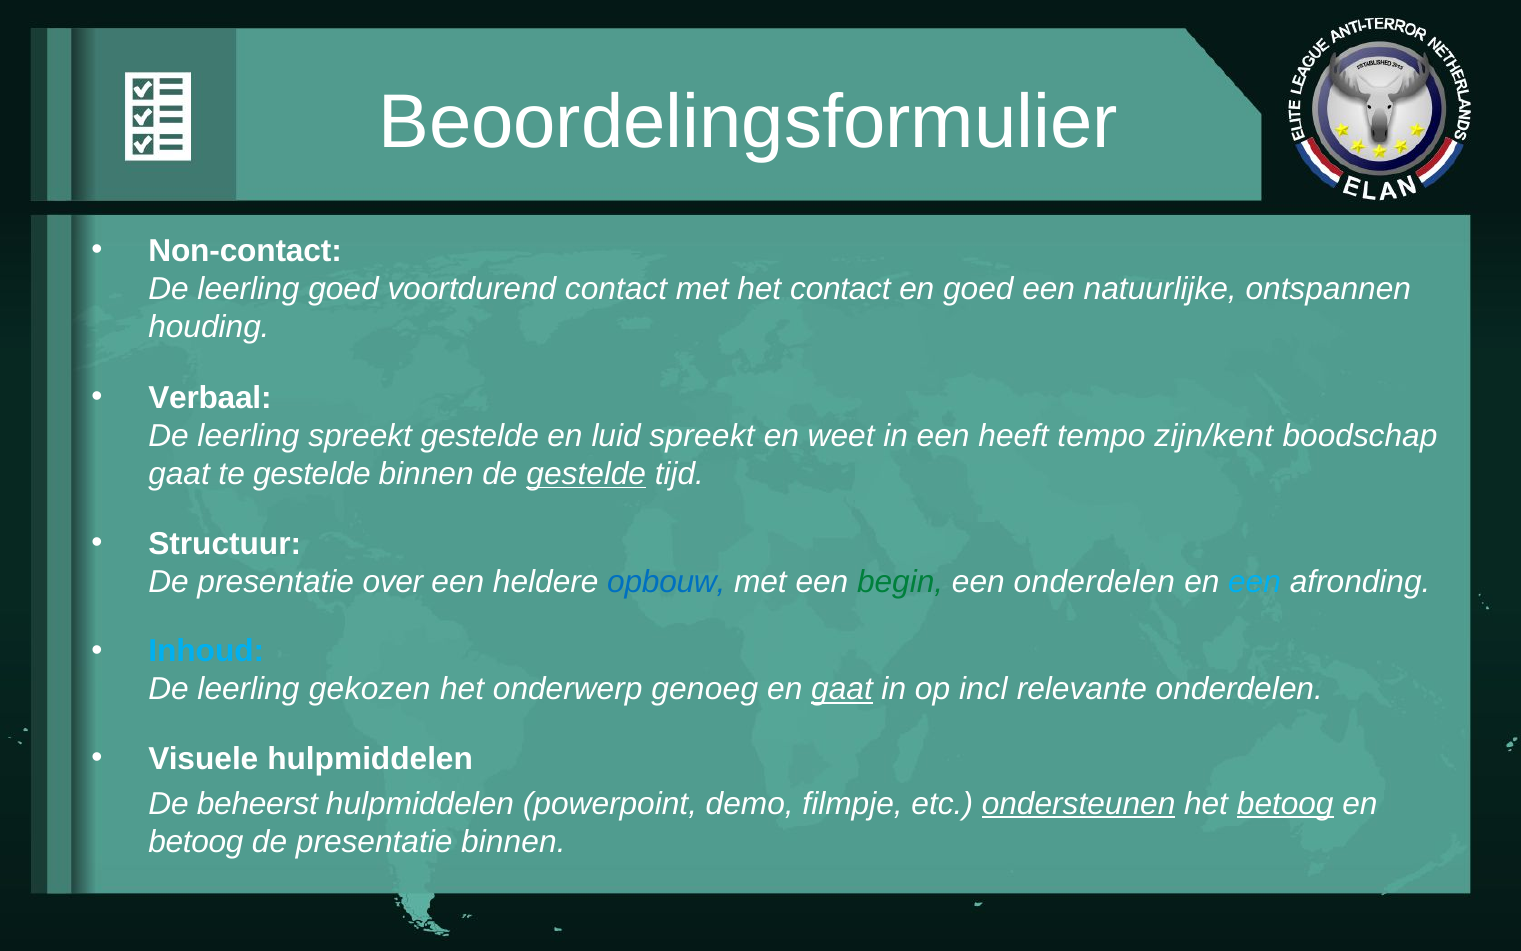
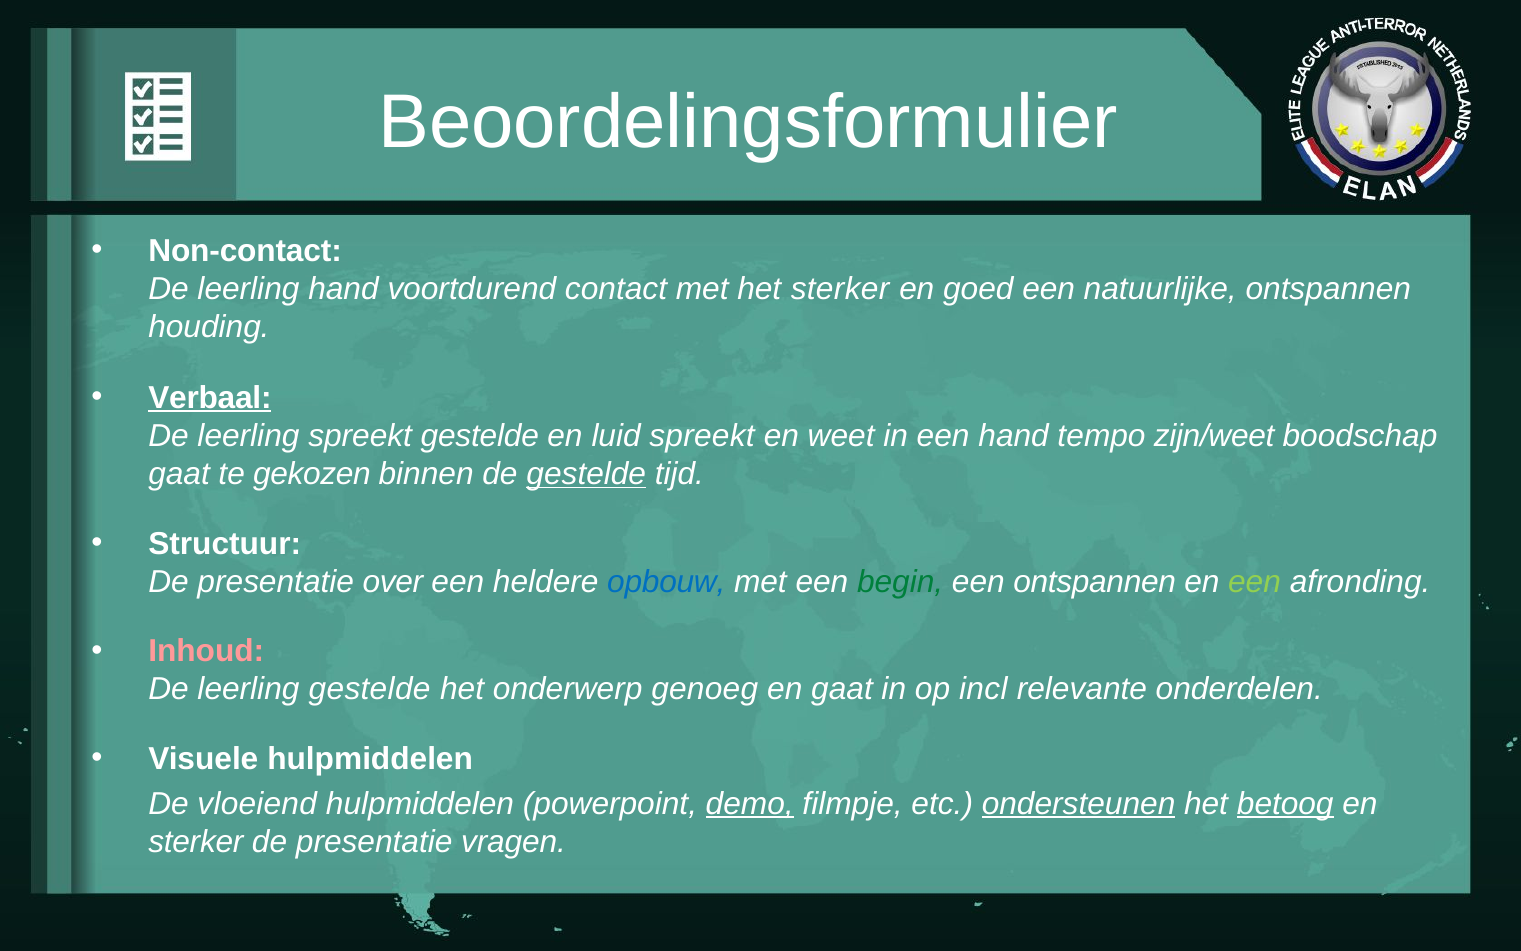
leerling goed: goed -> hand
het contact: contact -> sterker
Verbaal underline: none -> present
een heeft: heeft -> hand
zijn/kent: zijn/kent -> zijn/weet
te gestelde: gestelde -> gekozen
een onderdelen: onderdelen -> ontspannen
een at (1254, 581) colour: light blue -> light green
Inhoud colour: light blue -> pink
leerling gekozen: gekozen -> gestelde
gaat at (842, 689) underline: present -> none
beheerst: beheerst -> vloeiend
demo underline: none -> present
betoog at (196, 841): betoog -> sterker
presentatie binnen: binnen -> vragen
